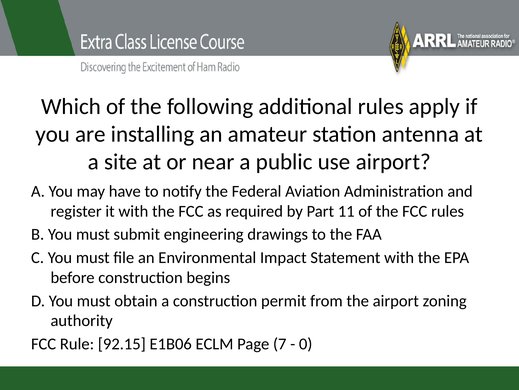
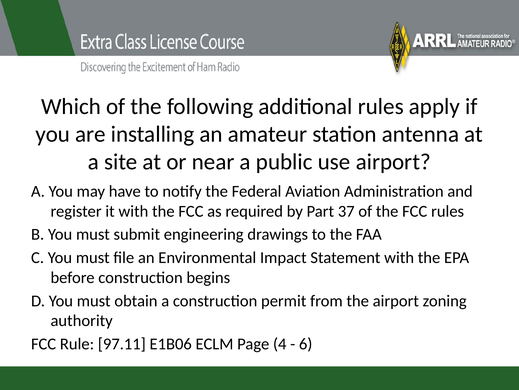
11: 11 -> 37
92.15: 92.15 -> 97.11
7: 7 -> 4
0: 0 -> 6
